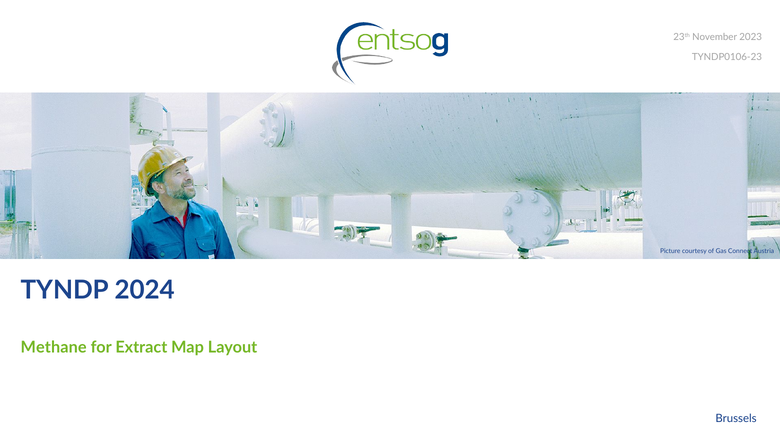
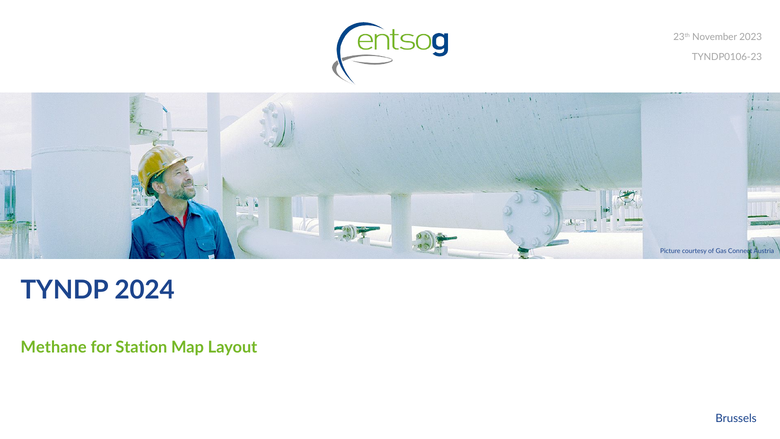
Extract: Extract -> Station
